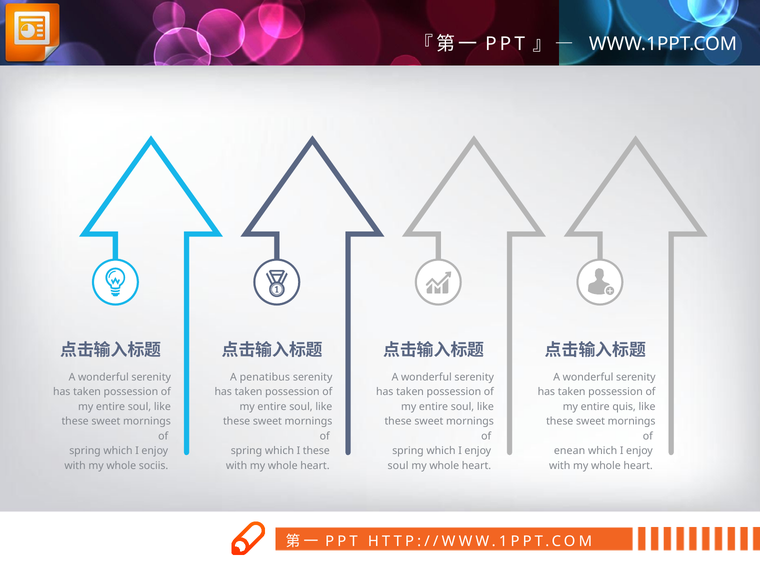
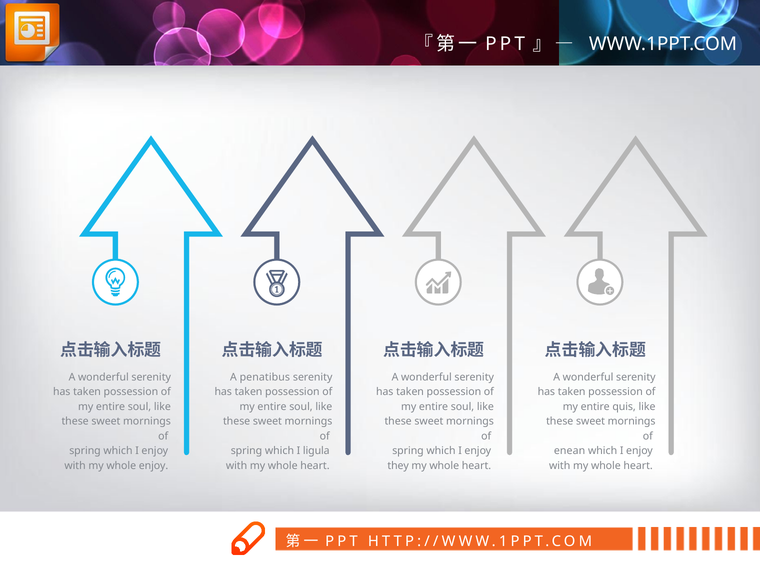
I these: these -> ligula
whole sociis: sociis -> enjoy
soul at (398, 466): soul -> they
